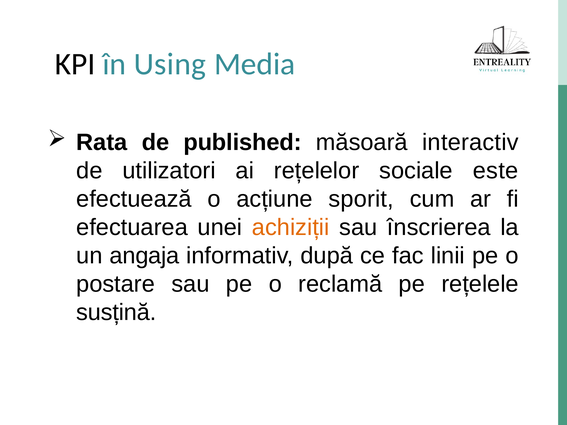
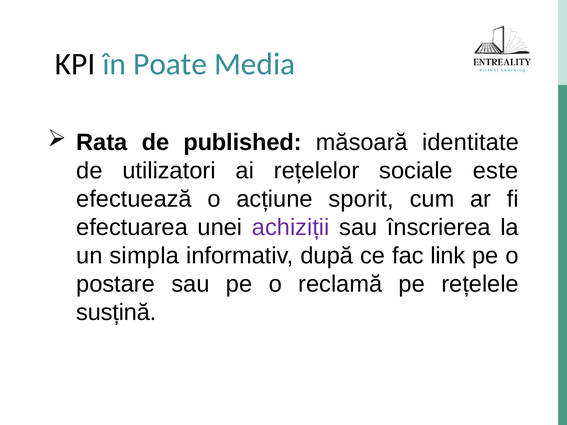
Using: Using -> Poate
interactiv: interactiv -> identitate
achiziții colour: orange -> purple
angaja: angaja -> simpla
linii: linii -> link
